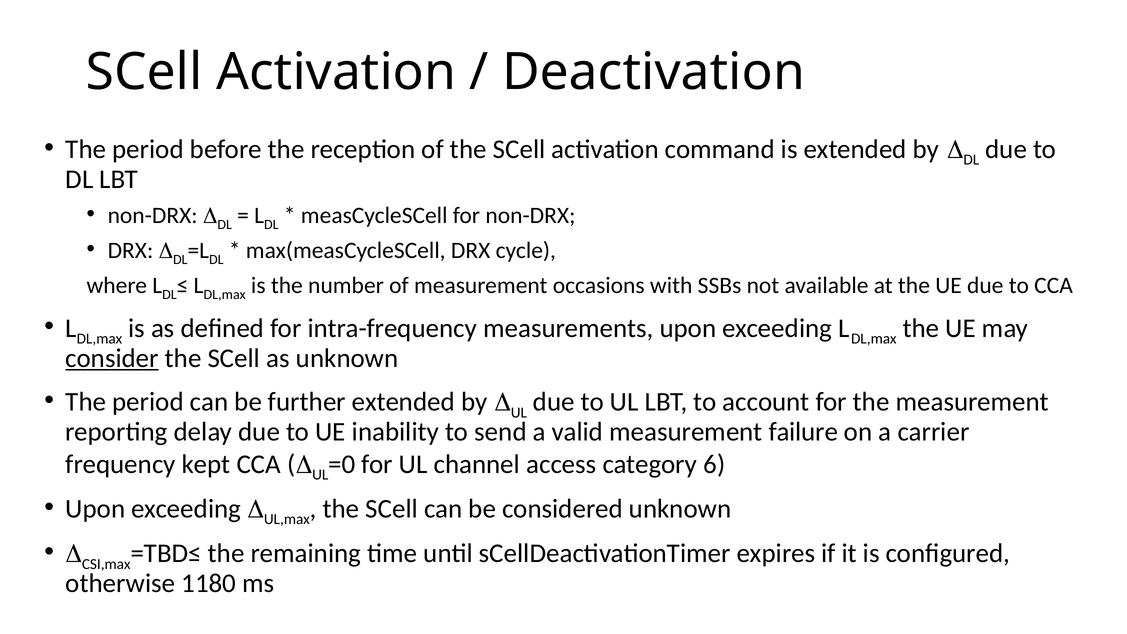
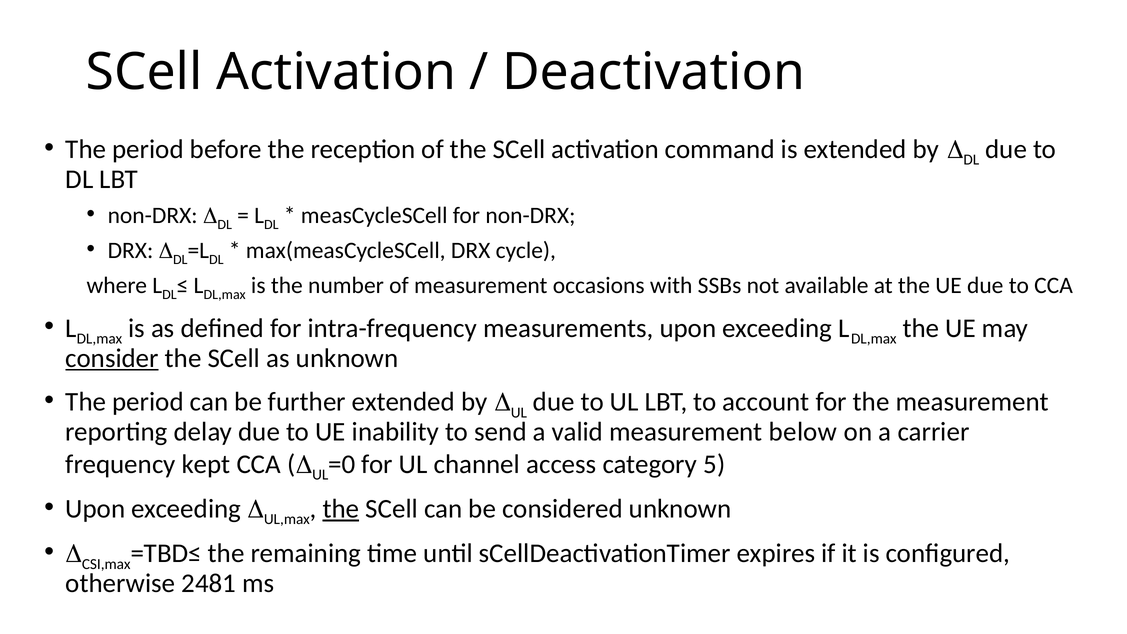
failure: failure -> below
6: 6 -> 5
the at (341, 509) underline: none -> present
1180: 1180 -> 2481
